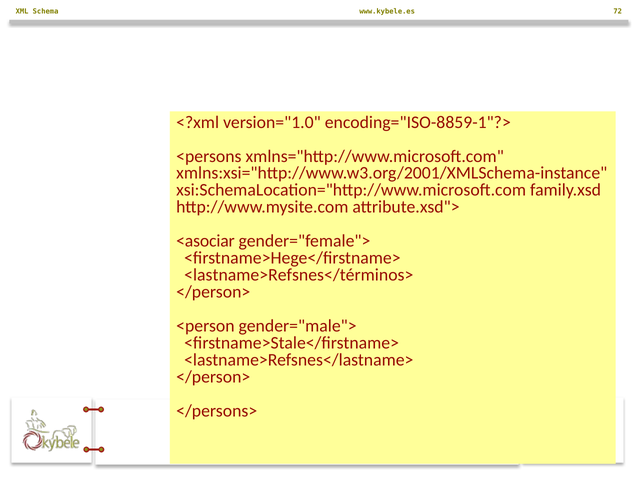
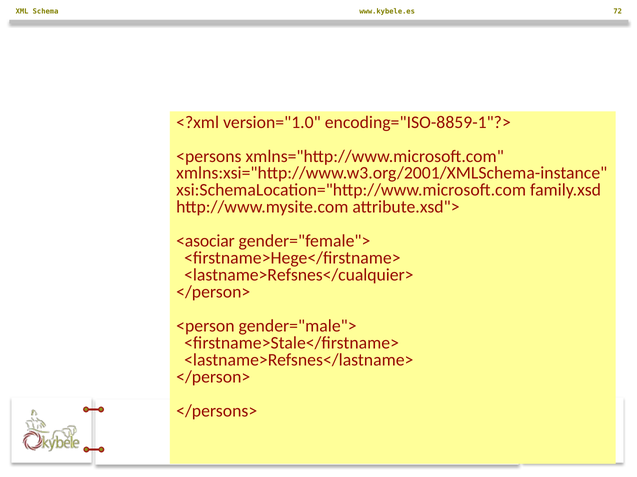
<lastname>Refsnes</términos>: <lastname>Refsnes</términos> -> <lastname>Refsnes</cualquier>
